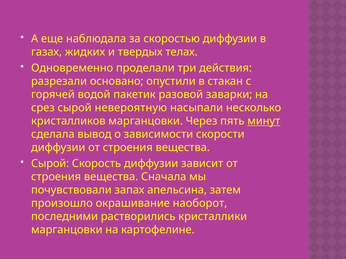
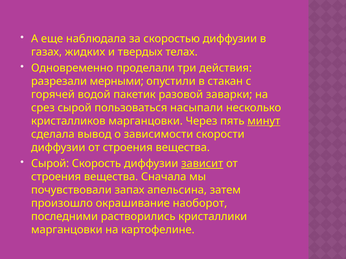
основано: основано -> мерными
невероятную: невероятную -> пользоваться
зависит underline: none -> present
